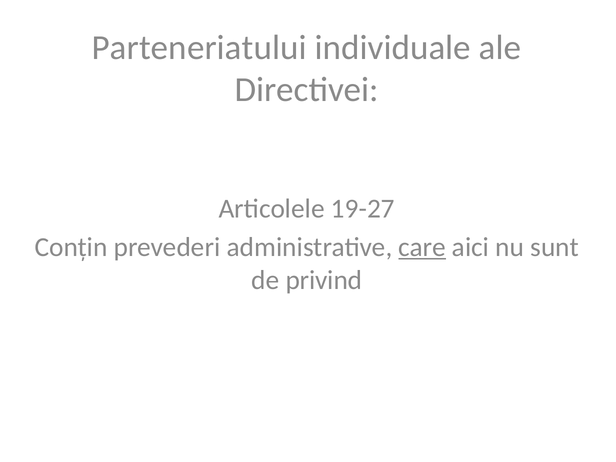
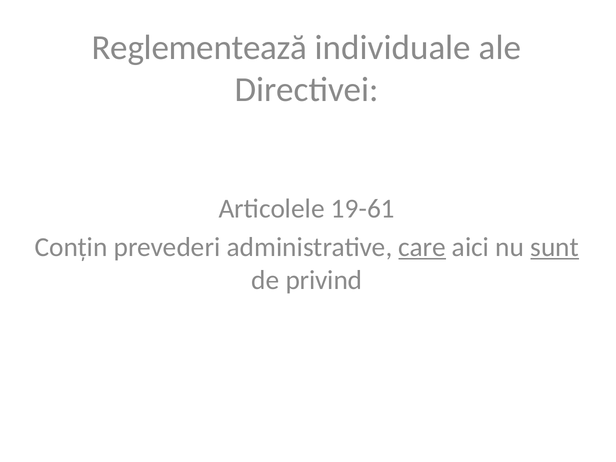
Parteneriatului: Parteneriatului -> Reglementează
19-27: 19-27 -> 19-61
sunt underline: none -> present
